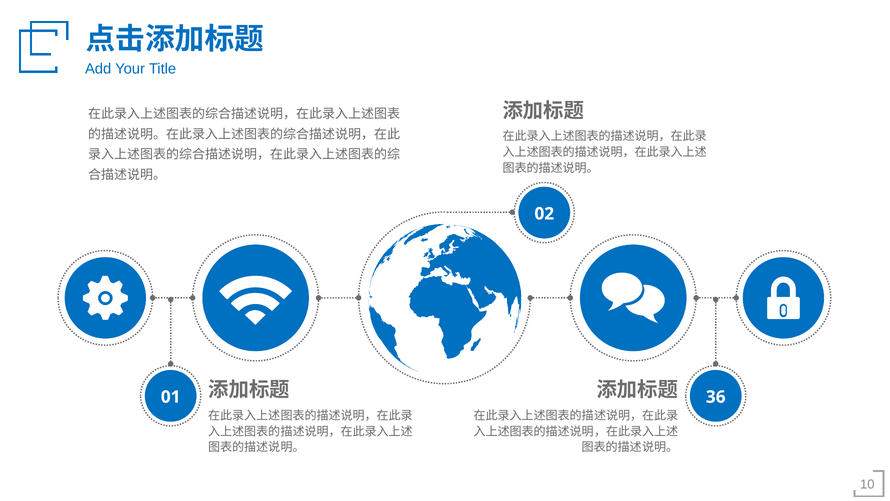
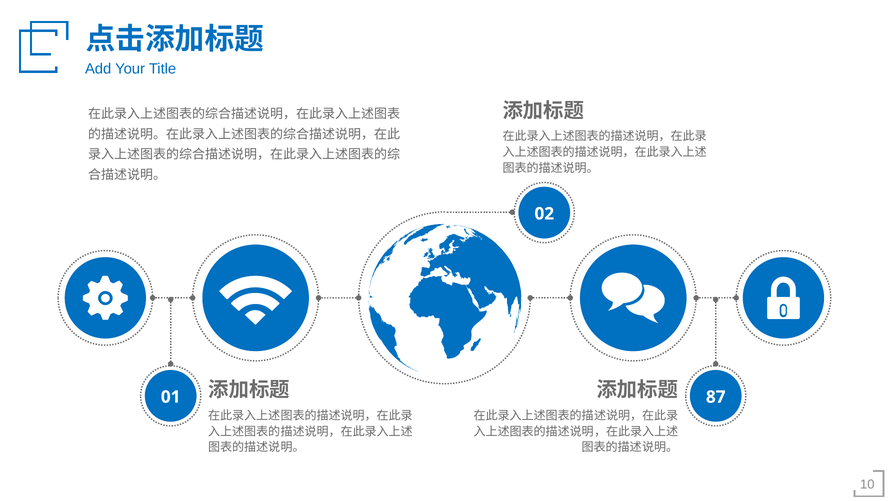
36: 36 -> 87
